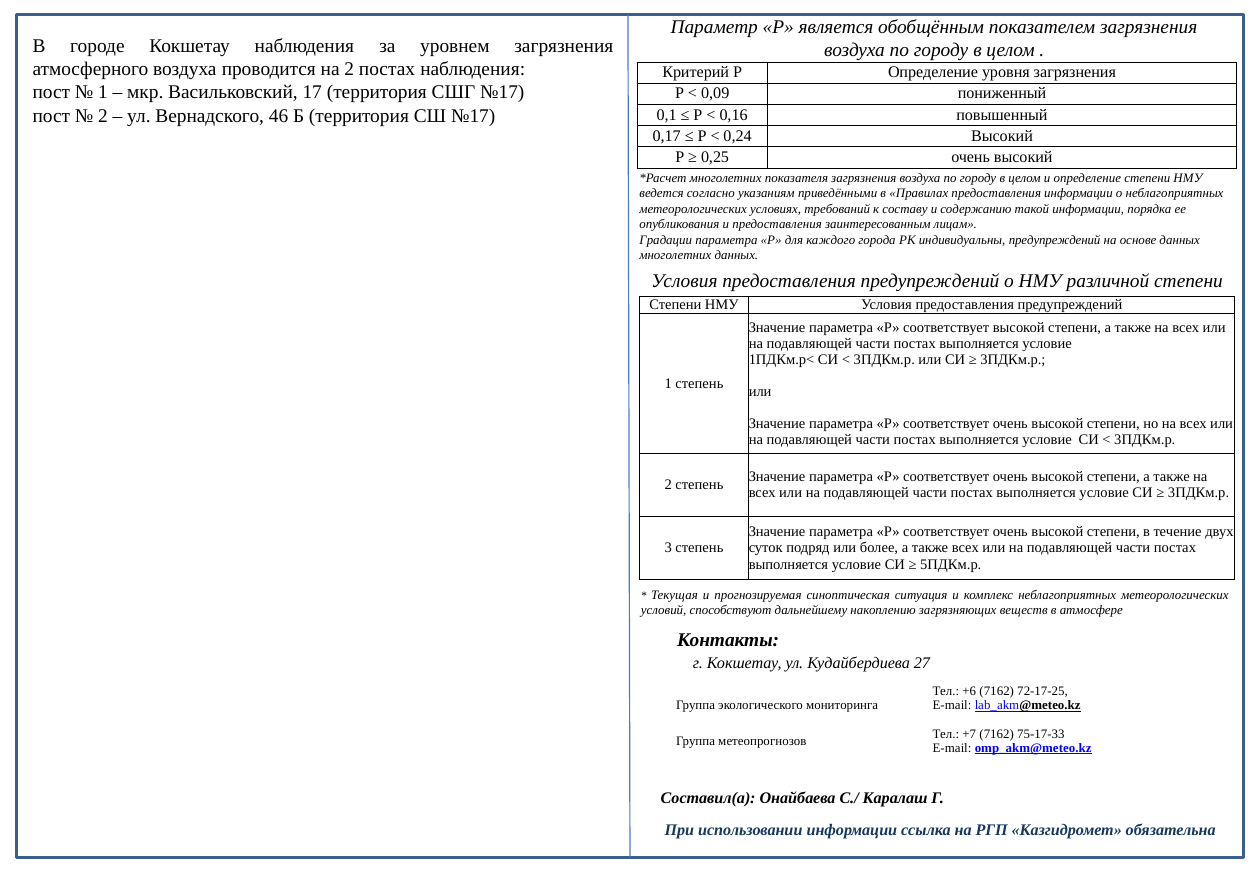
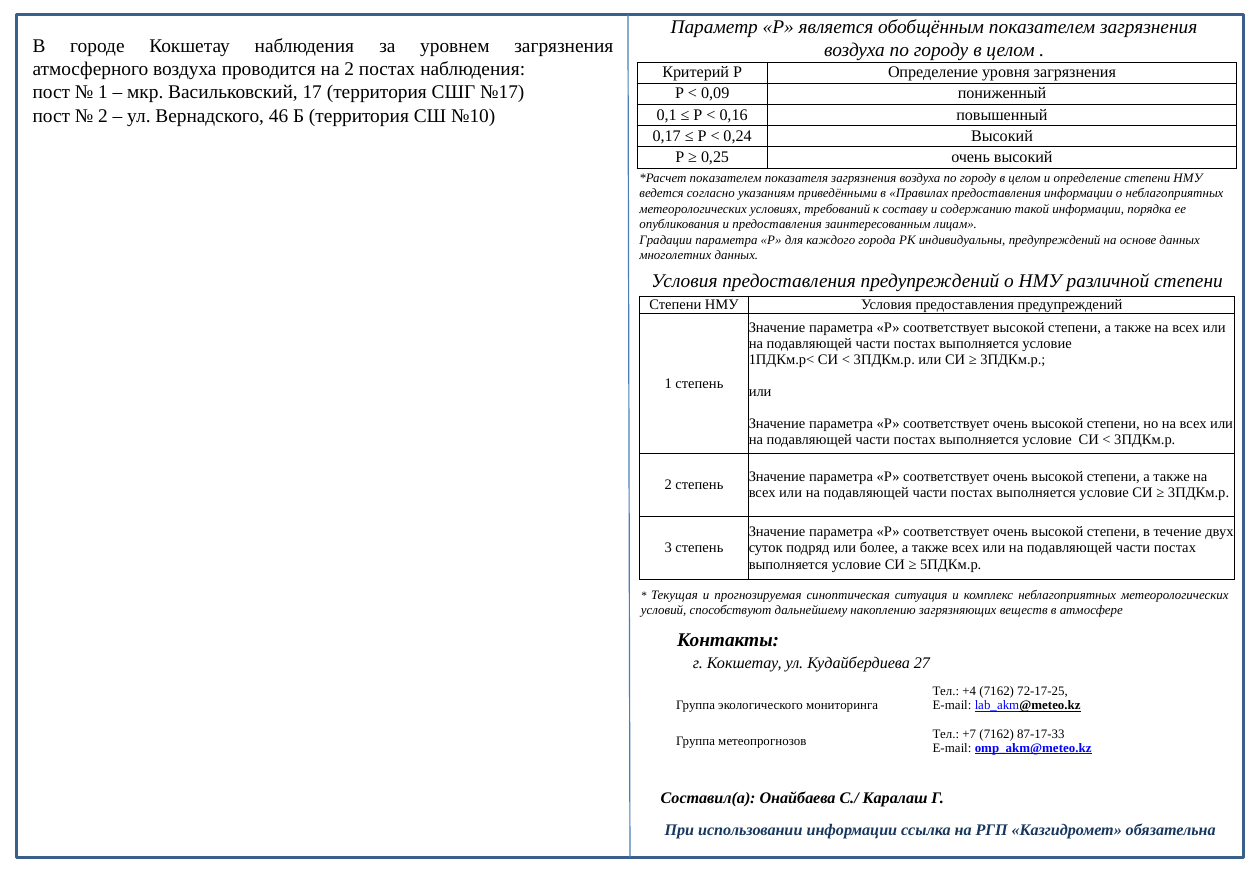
СШ №17: №17 -> №10
многолетних at (726, 178): многолетних -> показателем
+6: +6 -> +4
75-17-33: 75-17-33 -> 87-17-33
